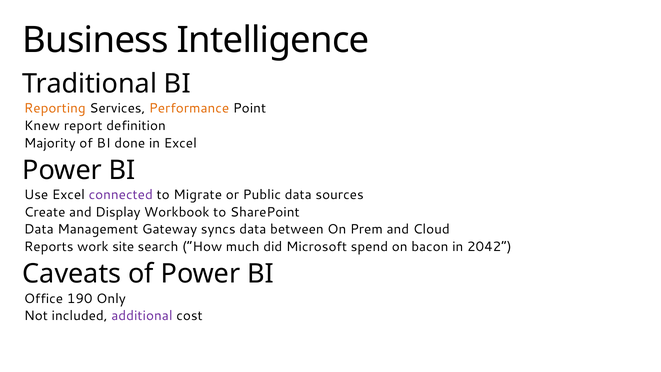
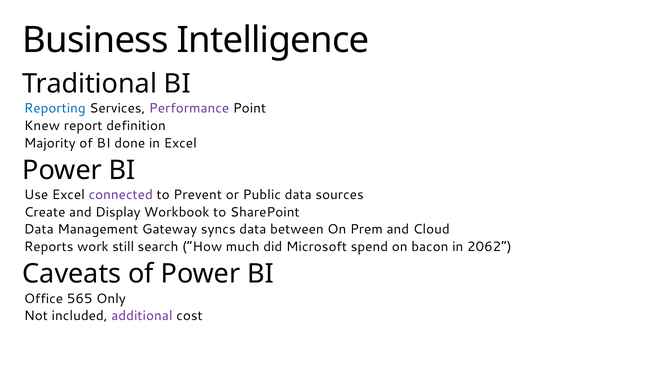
Reporting colour: orange -> blue
Performance colour: orange -> purple
Migrate: Migrate -> Prevent
site: site -> still
2042: 2042 -> 2062
190: 190 -> 565
